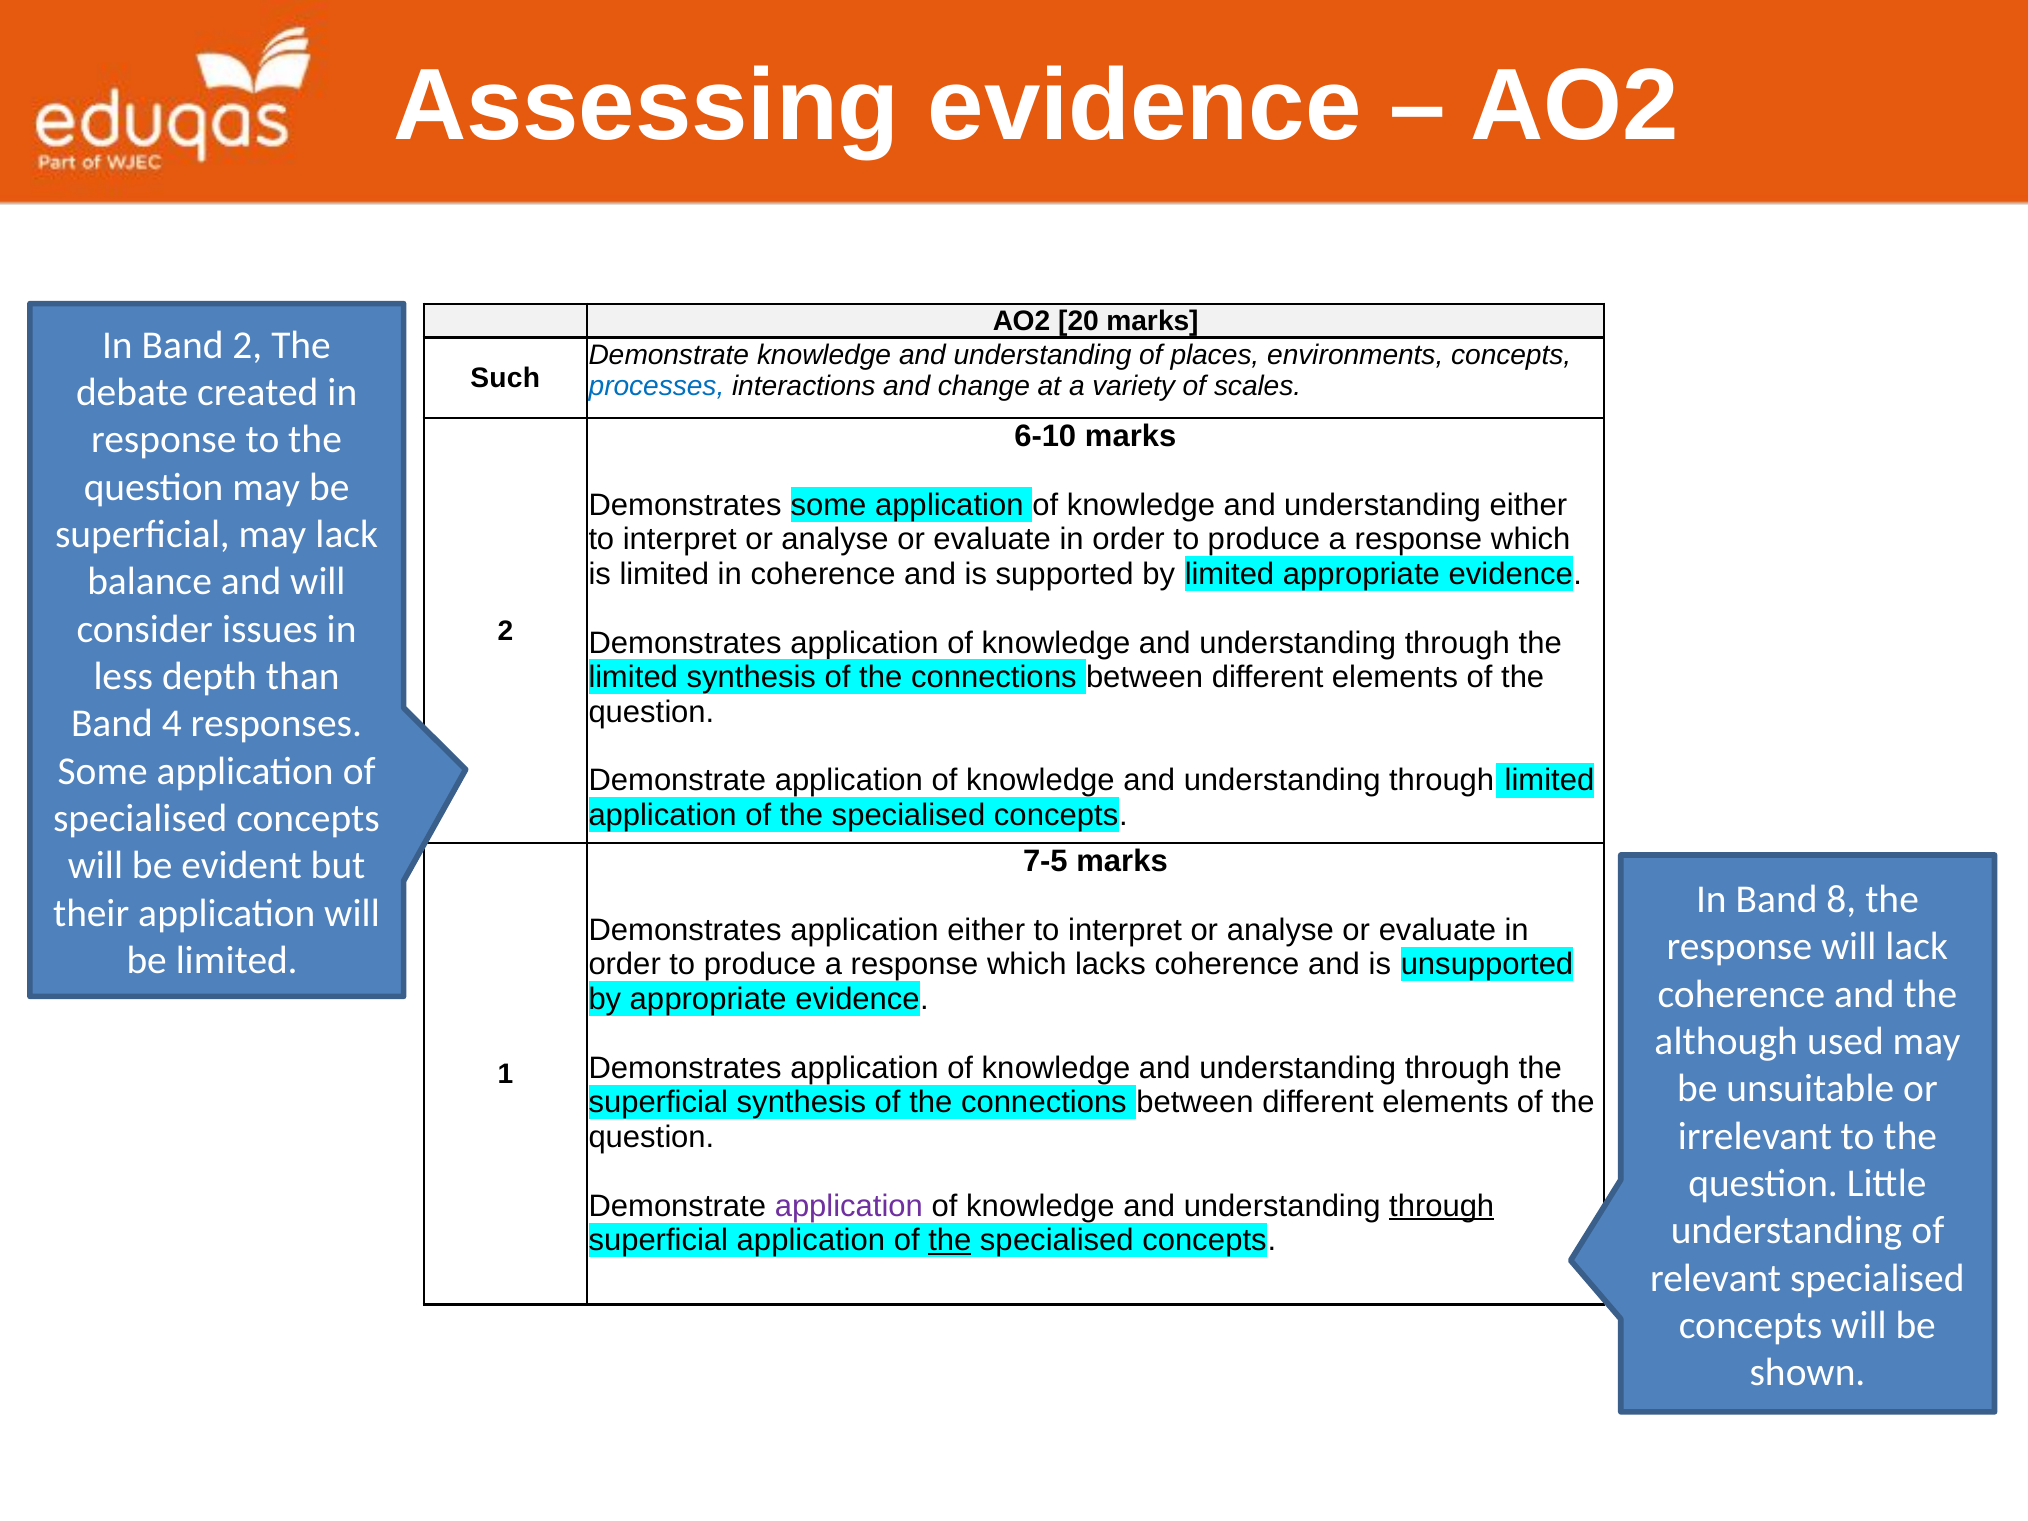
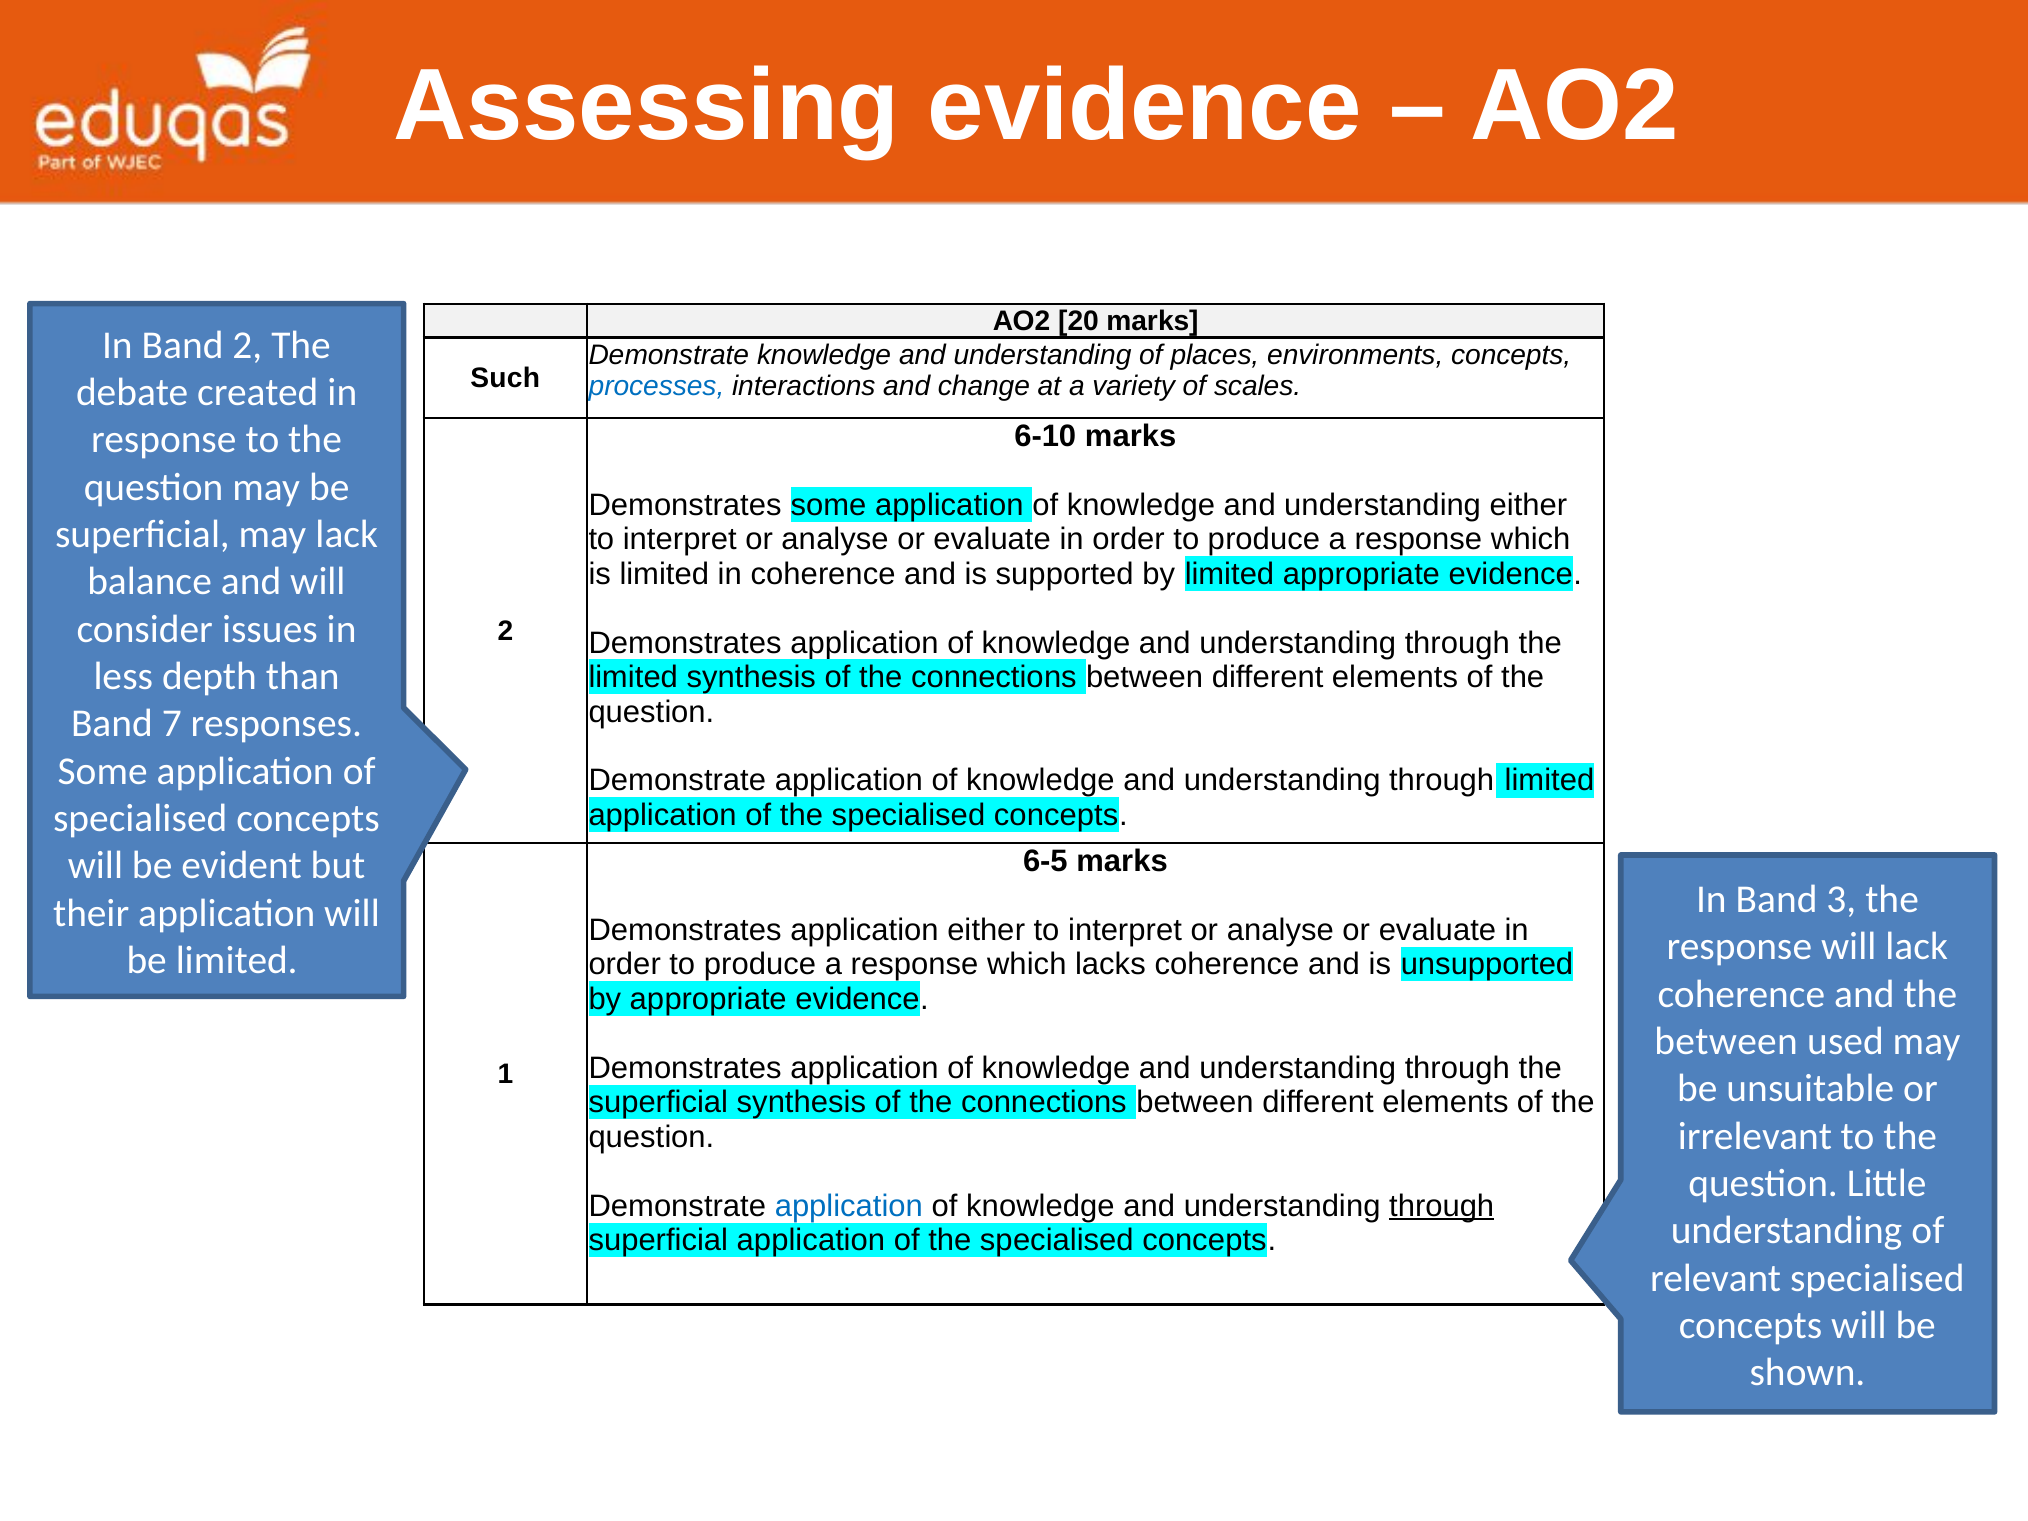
4: 4 -> 7
7-5: 7-5 -> 6-5
8: 8 -> 3
although at (1726, 1041): although -> between
application at (849, 1206) colour: purple -> blue
the at (950, 1241) underline: present -> none
